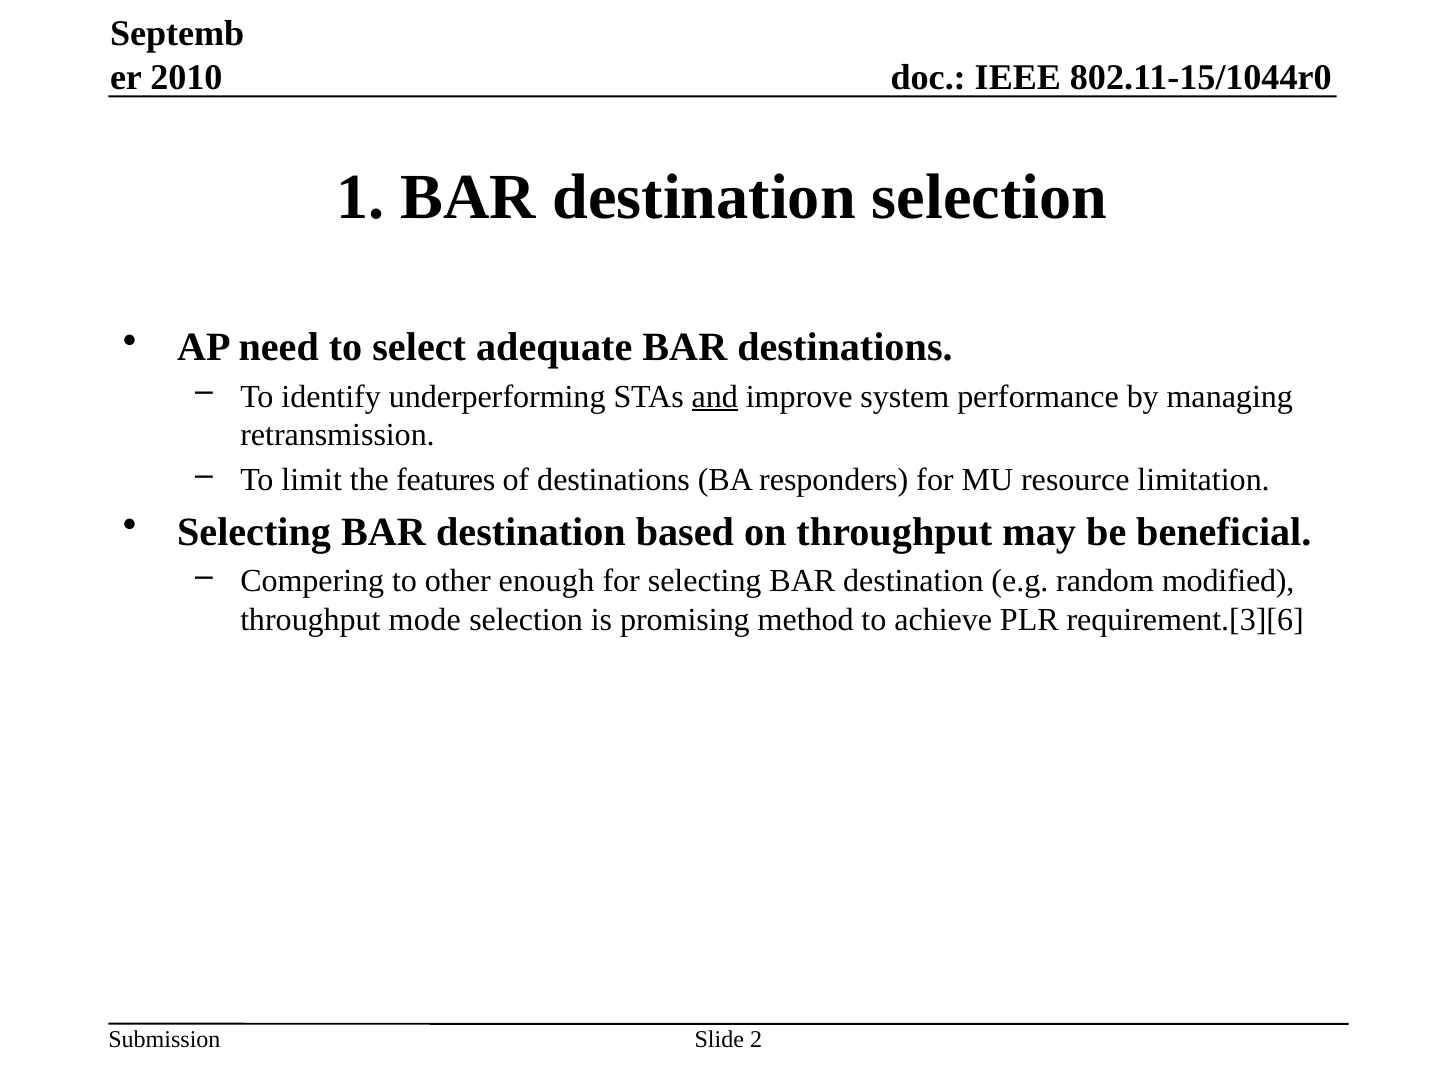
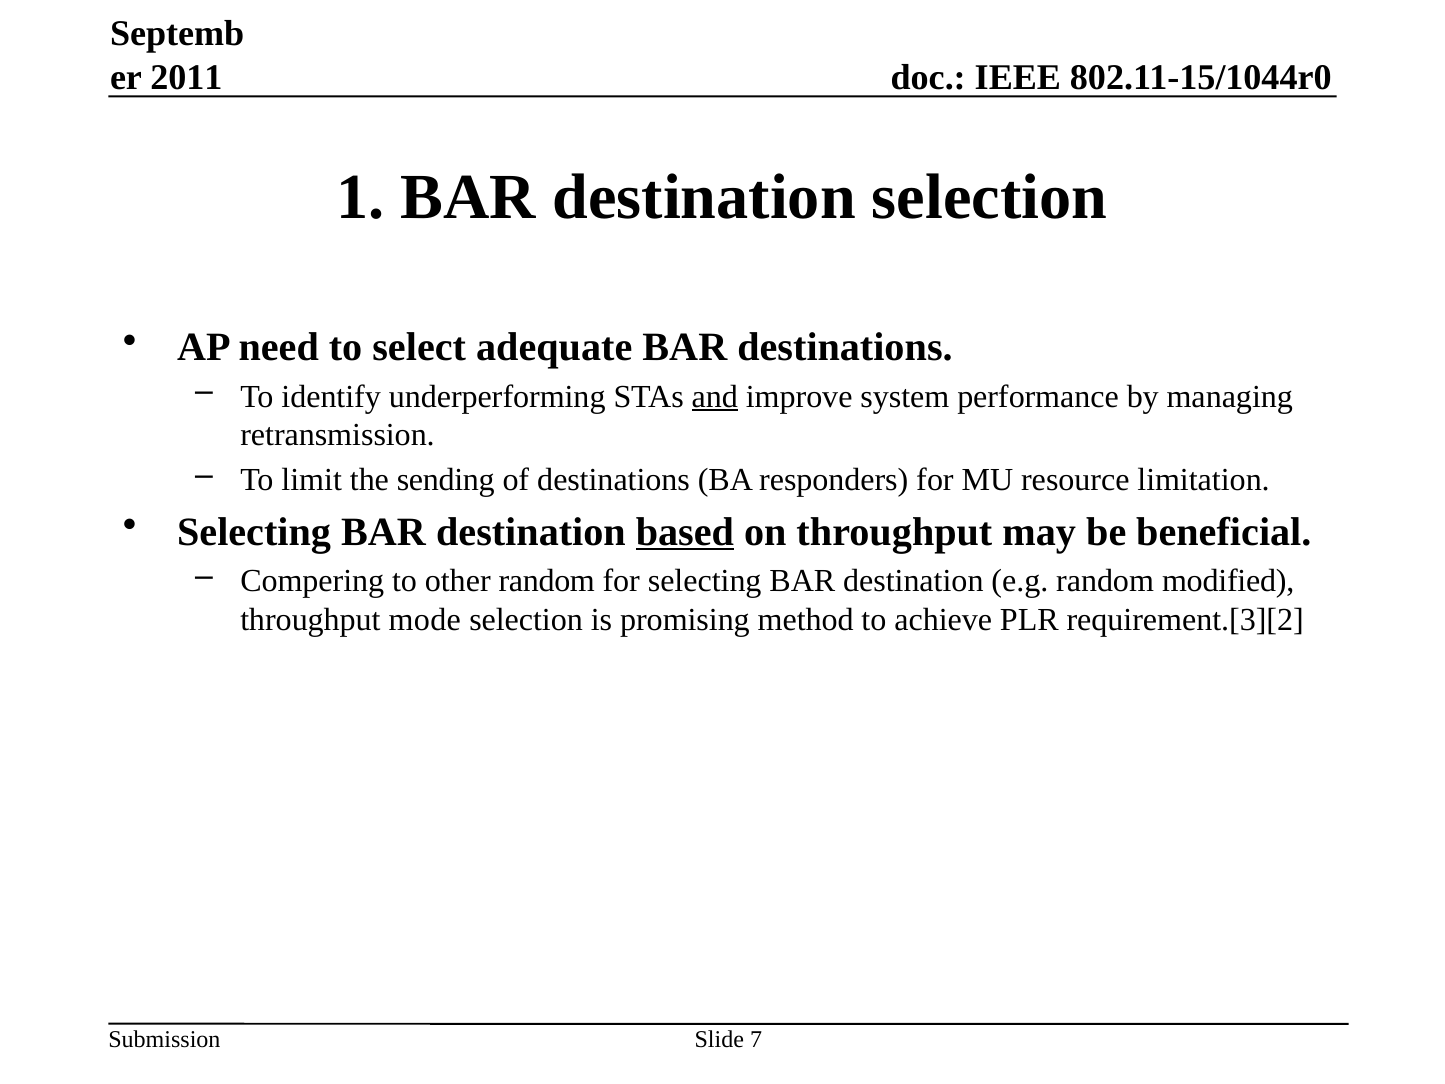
2010: 2010 -> 2011
features: features -> sending
based underline: none -> present
other enough: enough -> random
requirement.[3][6: requirement.[3][6 -> requirement.[3][2
2: 2 -> 7
